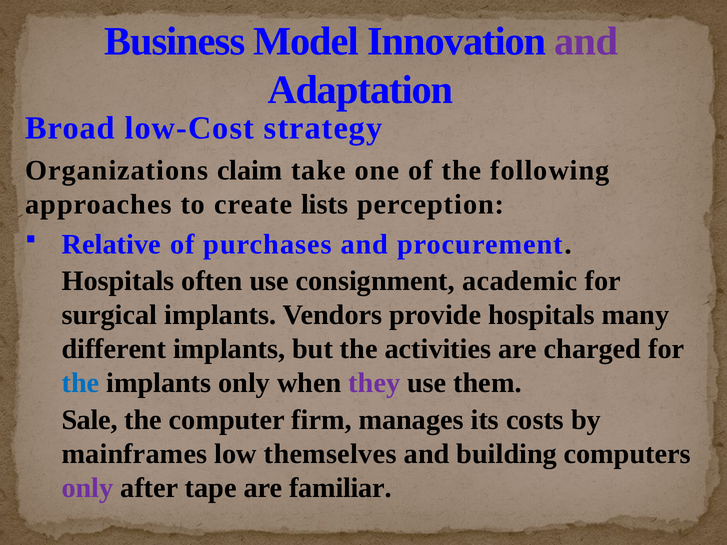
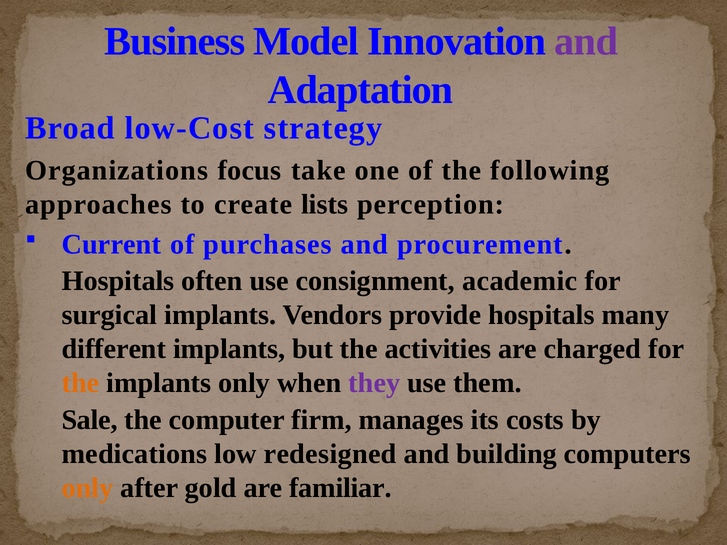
claim: claim -> focus
Relative: Relative -> Current
the at (80, 383) colour: blue -> orange
mainframes: mainframes -> medications
themselves: themselves -> redesigned
only at (88, 488) colour: purple -> orange
tape: tape -> gold
